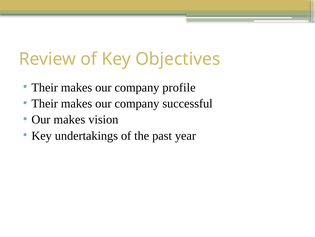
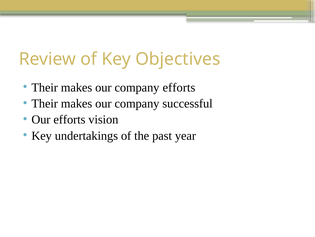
company profile: profile -> efforts
Our makes: makes -> efforts
